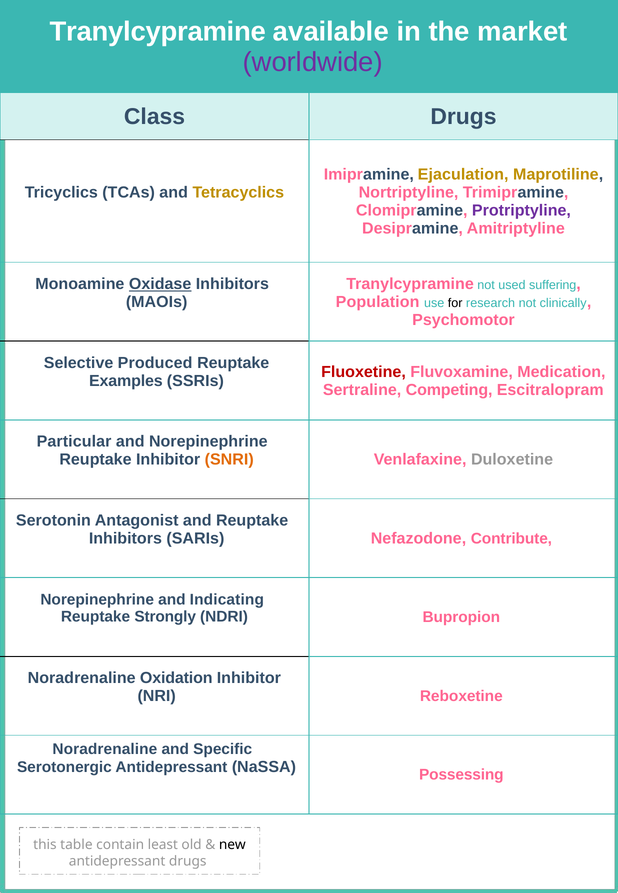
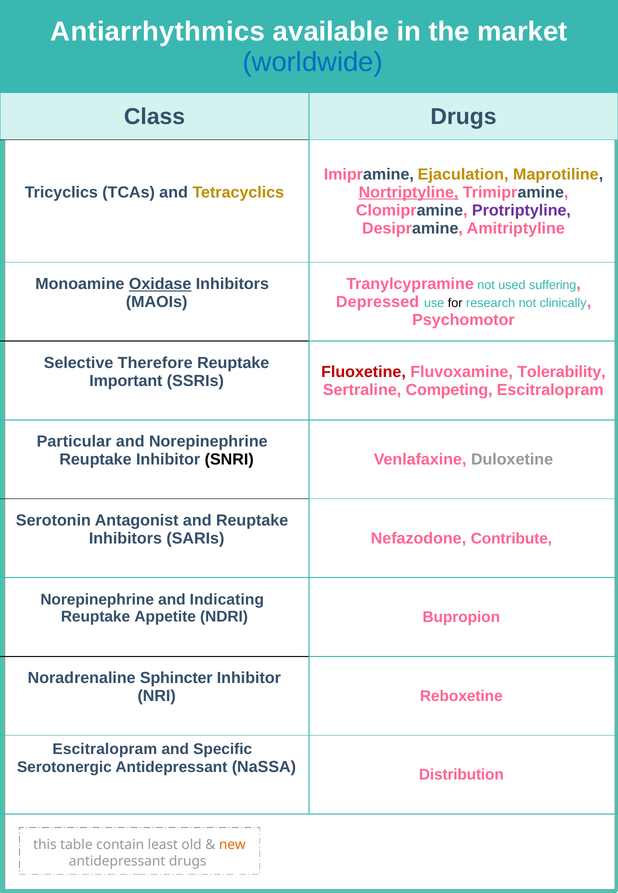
Tranylcypramine at (158, 31): Tranylcypramine -> Antiarrhythmics
worldwide colour: purple -> blue
Nortriptyline underline: none -> present
Population: Population -> Depressed
Produced: Produced -> Therefore
Medication: Medication -> Tolerability
Examples: Examples -> Important
SNRI colour: orange -> black
Strongly: Strongly -> Appetite
Oxidation: Oxidation -> Sphincter
Noradrenaline at (105, 749): Noradrenaline -> Escitralopram
Possessing: Possessing -> Distribution
new colour: black -> orange
